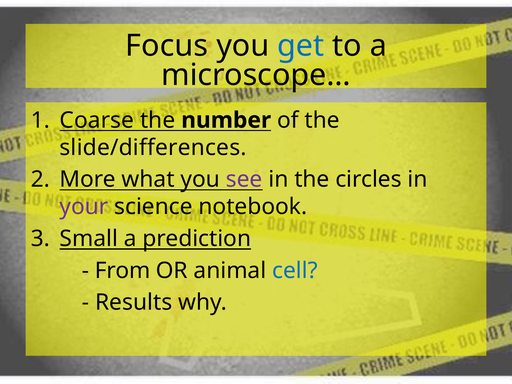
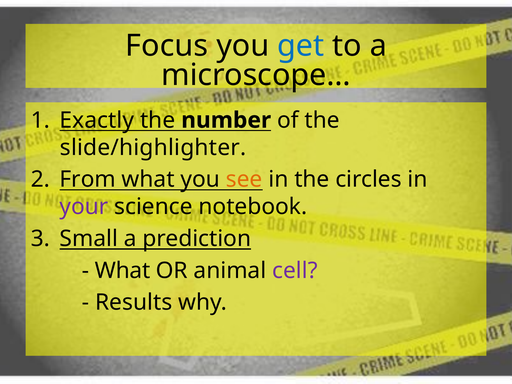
Coarse: Coarse -> Exactly
slide/differences: slide/differences -> slide/highlighter
More: More -> From
see colour: purple -> orange
From at (123, 271): From -> What
cell colour: blue -> purple
